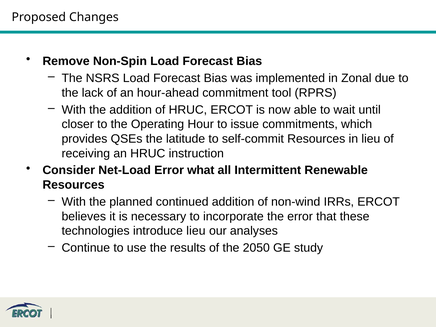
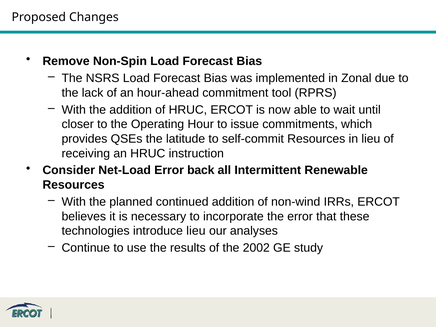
what: what -> back
2050: 2050 -> 2002
